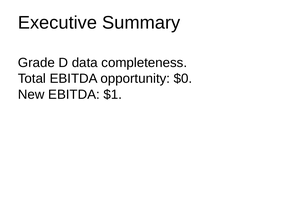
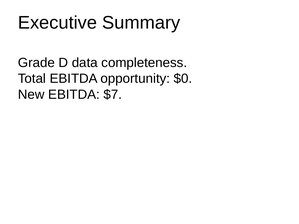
$1: $1 -> $7
